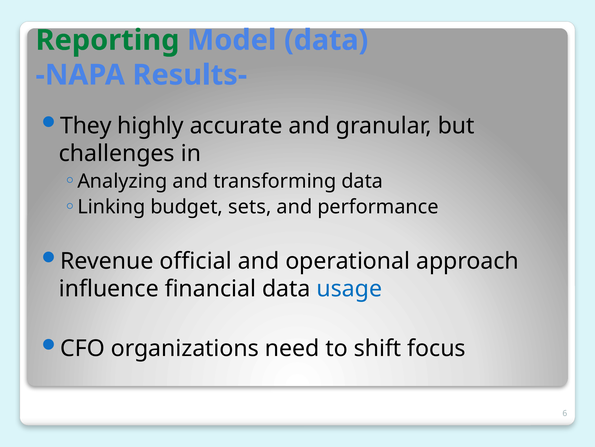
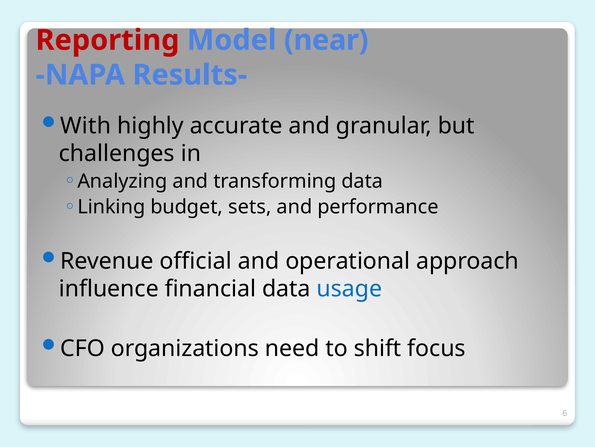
Reporting colour: green -> red
Model data: data -> near
They: They -> With
